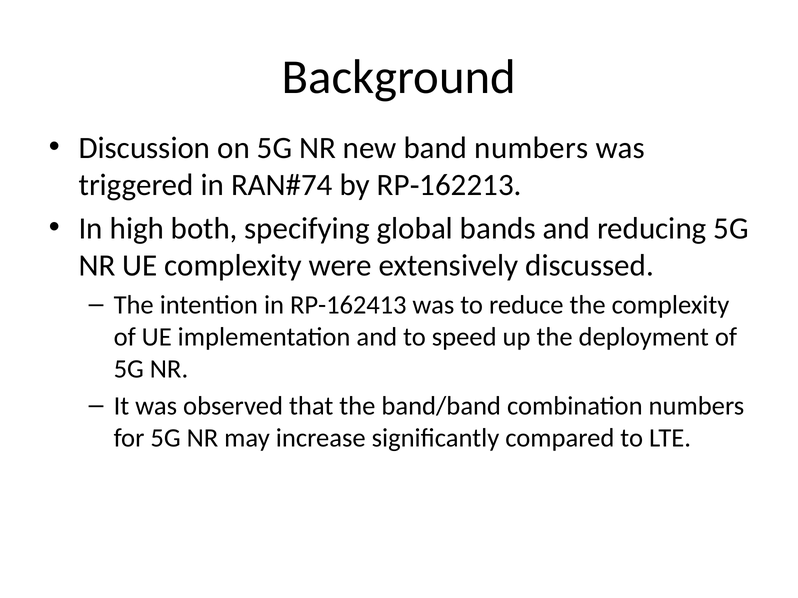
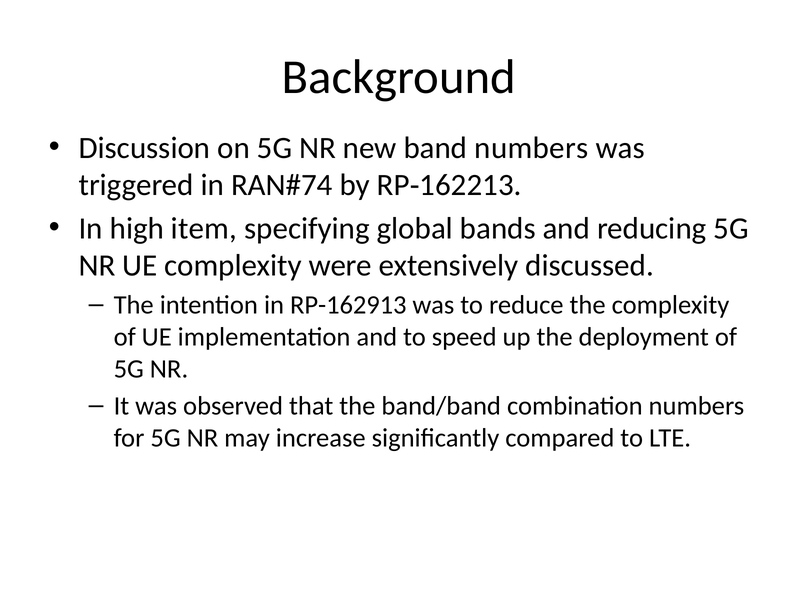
both: both -> item
RP-162413: RP-162413 -> RP-162913
